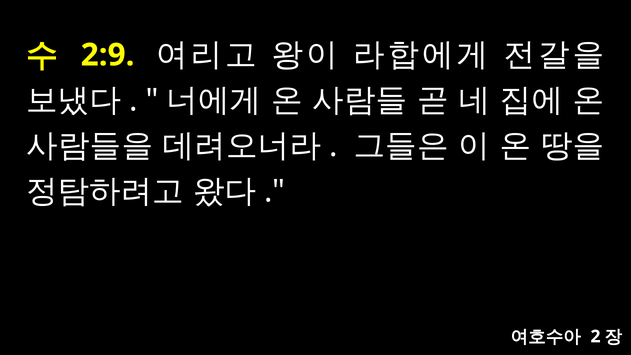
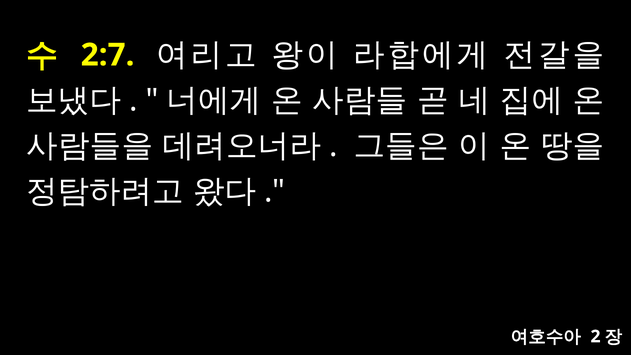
2:9: 2:9 -> 2:7
